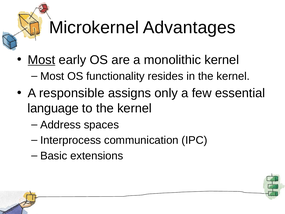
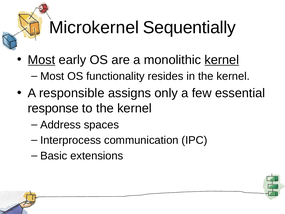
Advantages: Advantages -> Sequentially
kernel at (222, 60) underline: none -> present
language: language -> response
